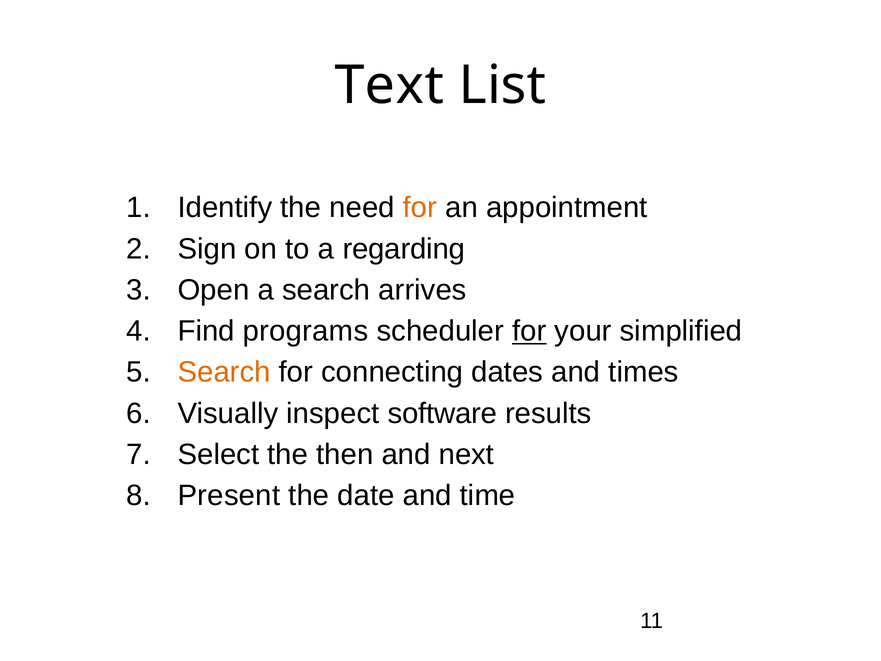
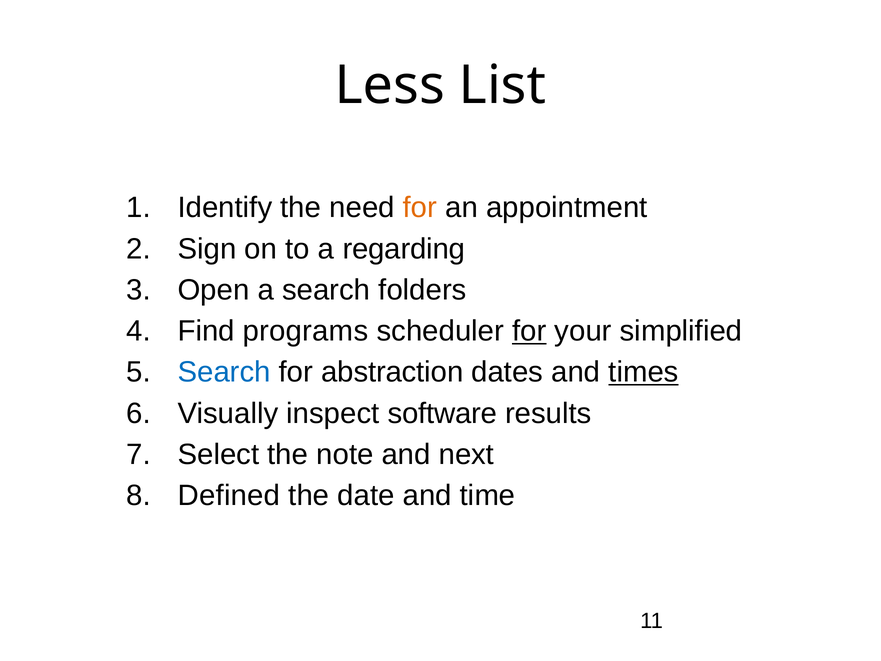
Text: Text -> Less
arrives: arrives -> folders
Search at (224, 372) colour: orange -> blue
connecting: connecting -> abstraction
times underline: none -> present
then: then -> note
Present: Present -> Defined
